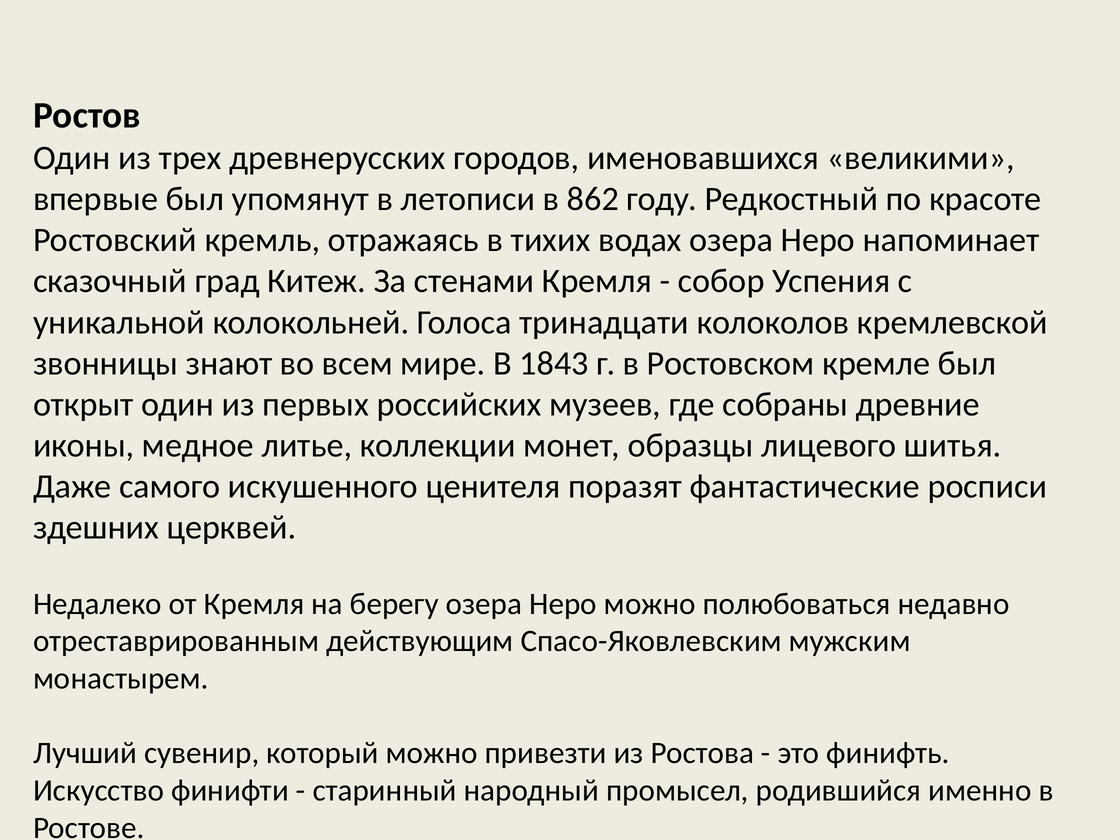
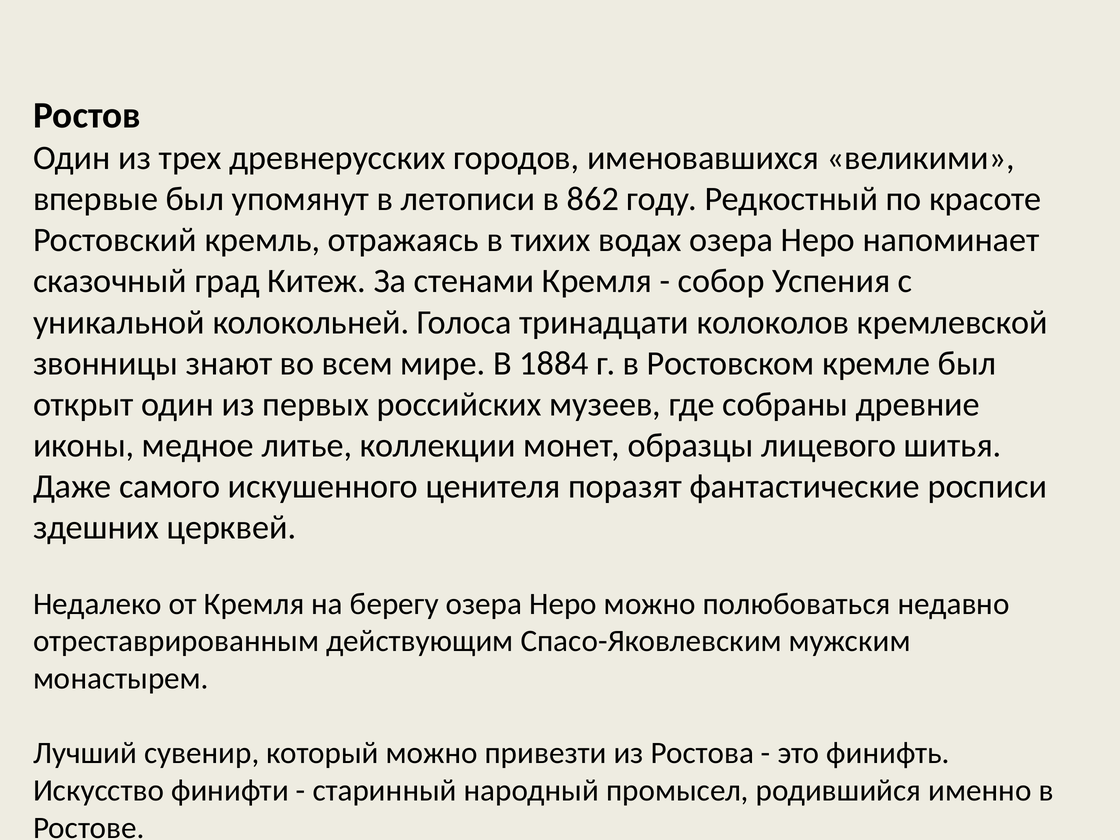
1843: 1843 -> 1884
